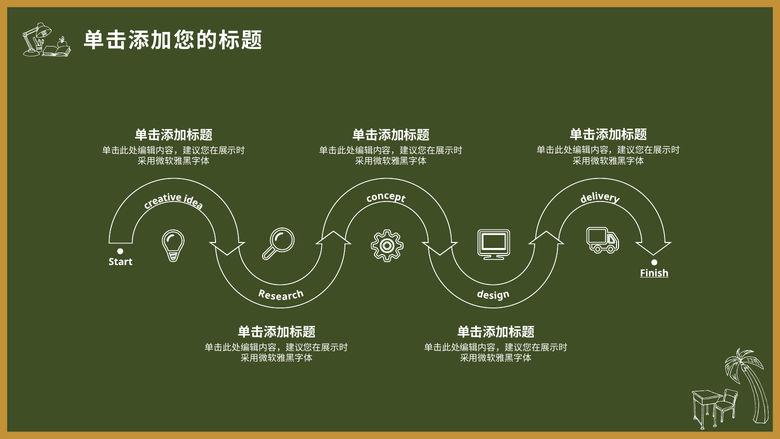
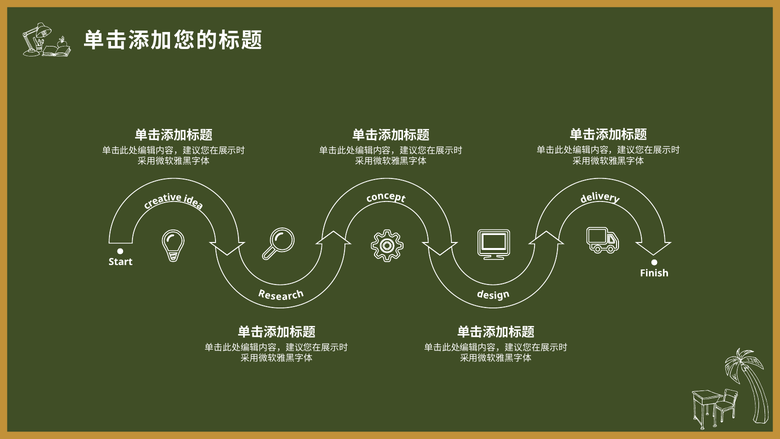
Finish underline: present -> none
